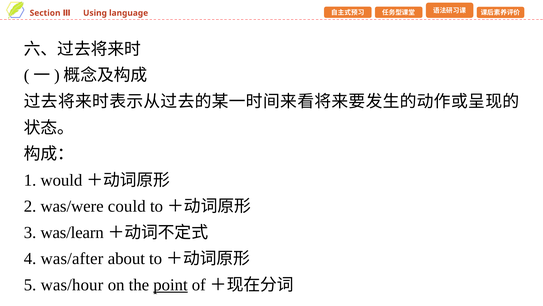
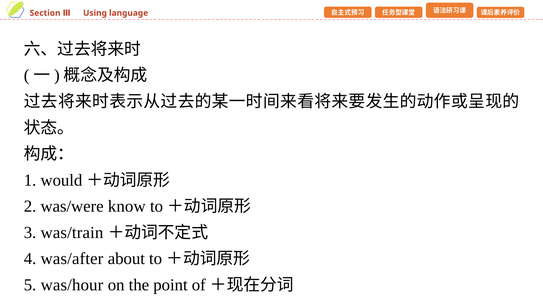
could: could -> know
was/learn: was/learn -> was/train
point underline: present -> none
